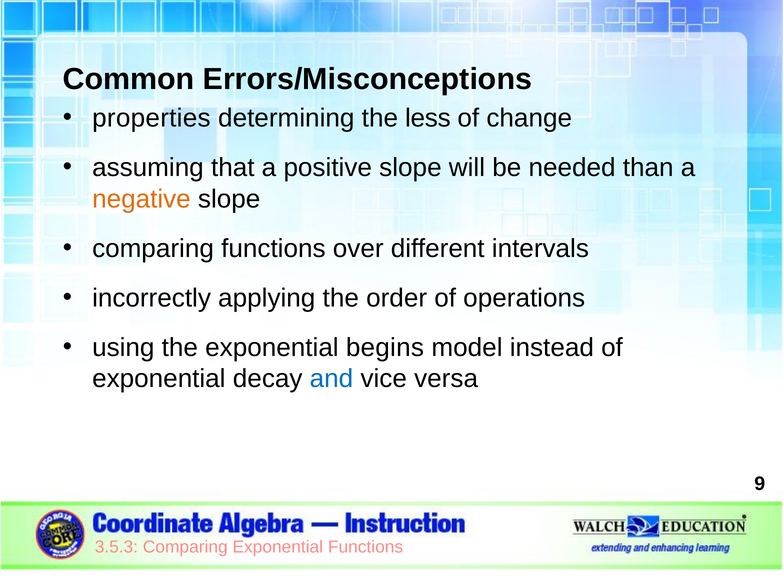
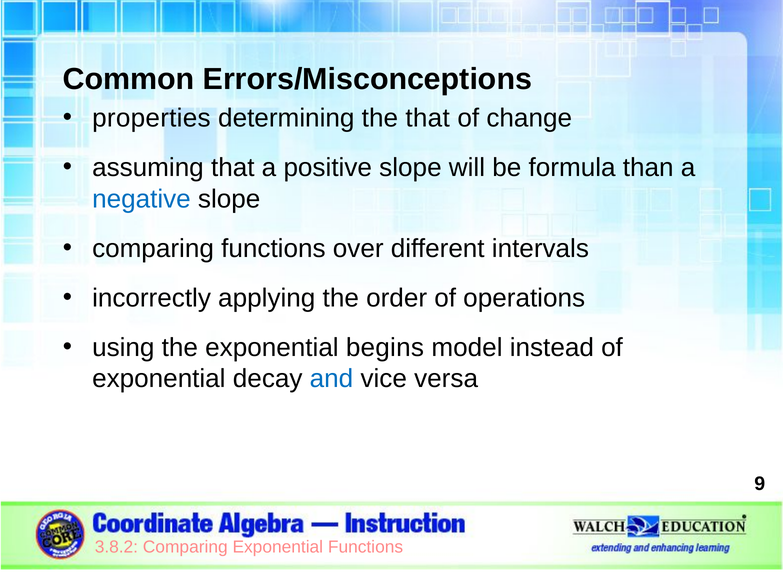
the less: less -> that
needed: needed -> formula
negative colour: orange -> blue
3.5.3: 3.5.3 -> 3.8.2
